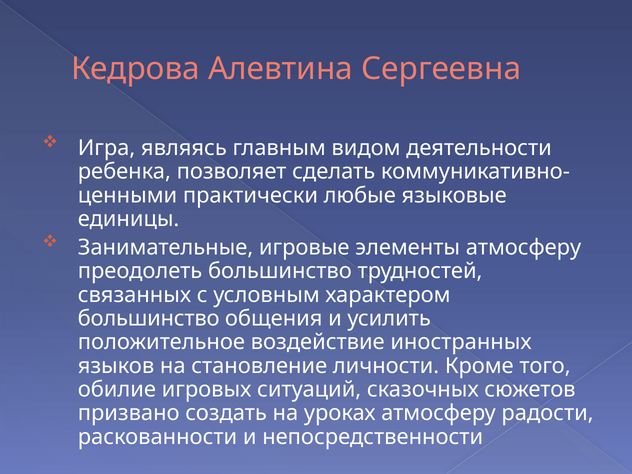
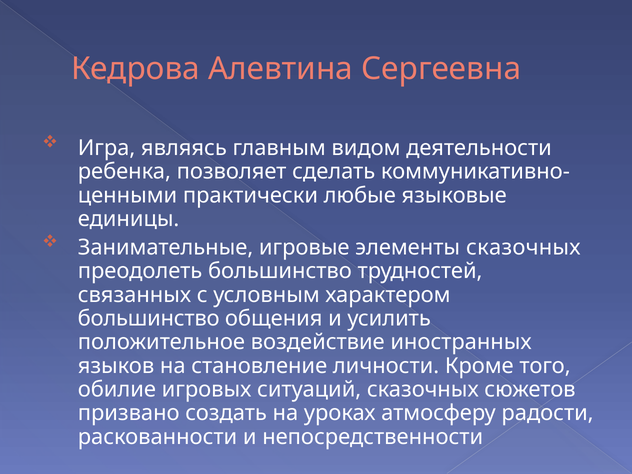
элементы атмосферу: атмосферу -> сказочных
